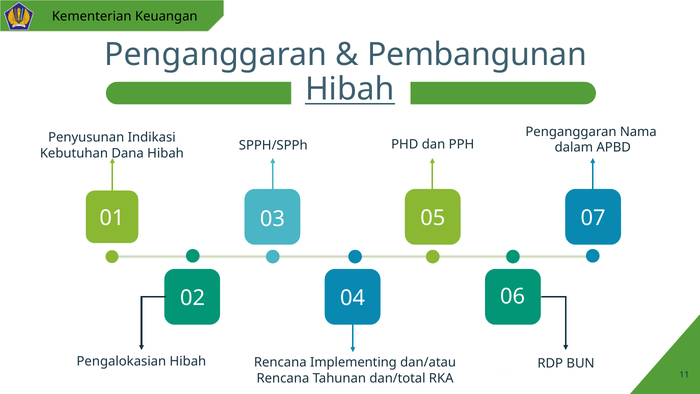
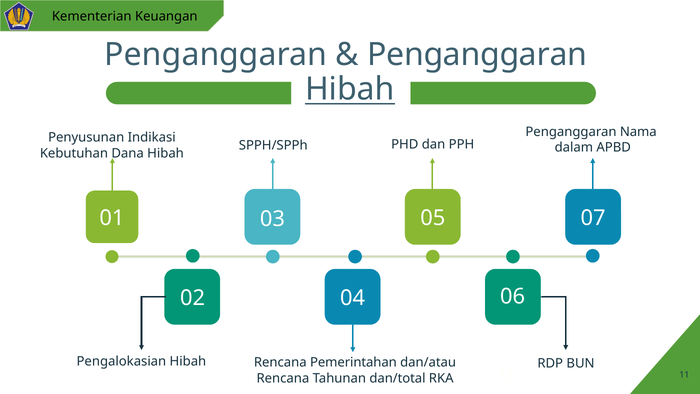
Pembangunan at (477, 54): Pembangunan -> Penganggaran
Implementing: Implementing -> Pemerintahan
